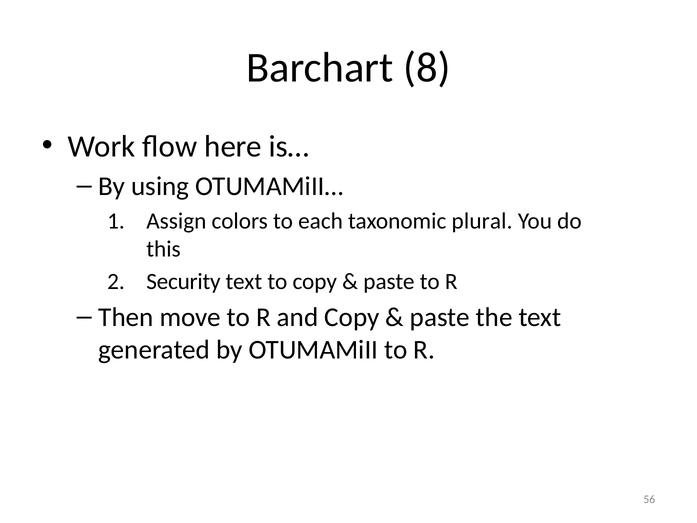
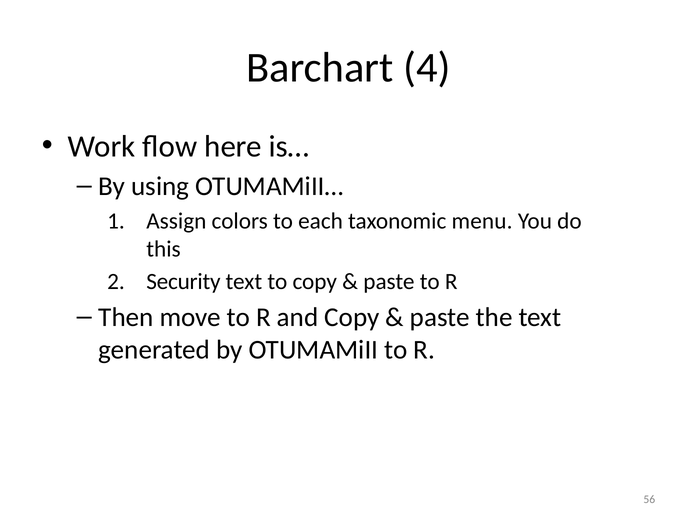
8: 8 -> 4
plural: plural -> menu
